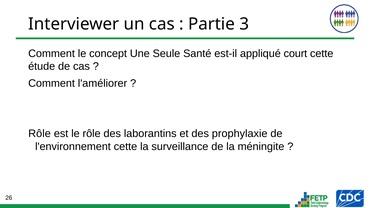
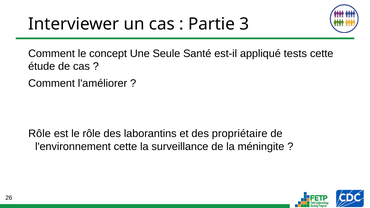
court: court -> tests
prophylaxie: prophylaxie -> propriétaire
